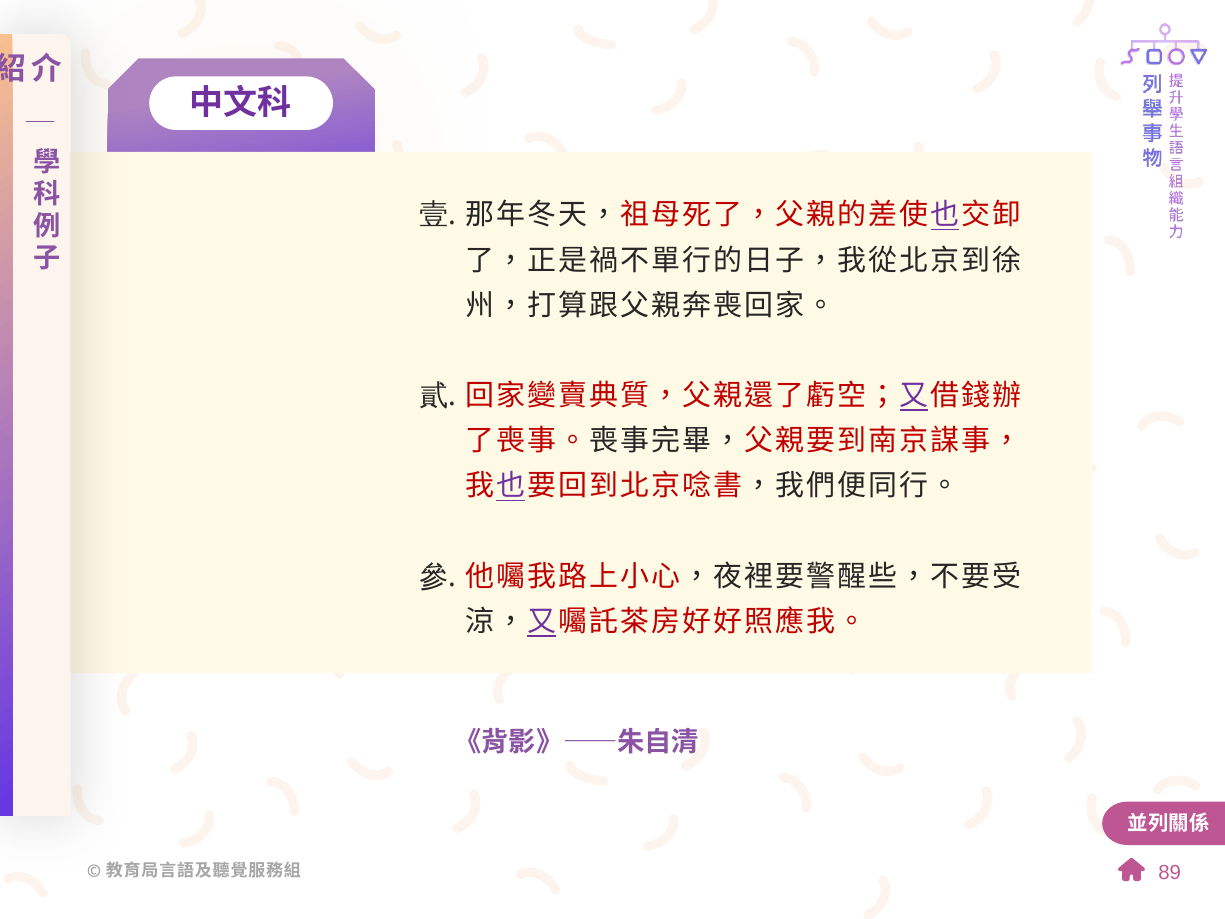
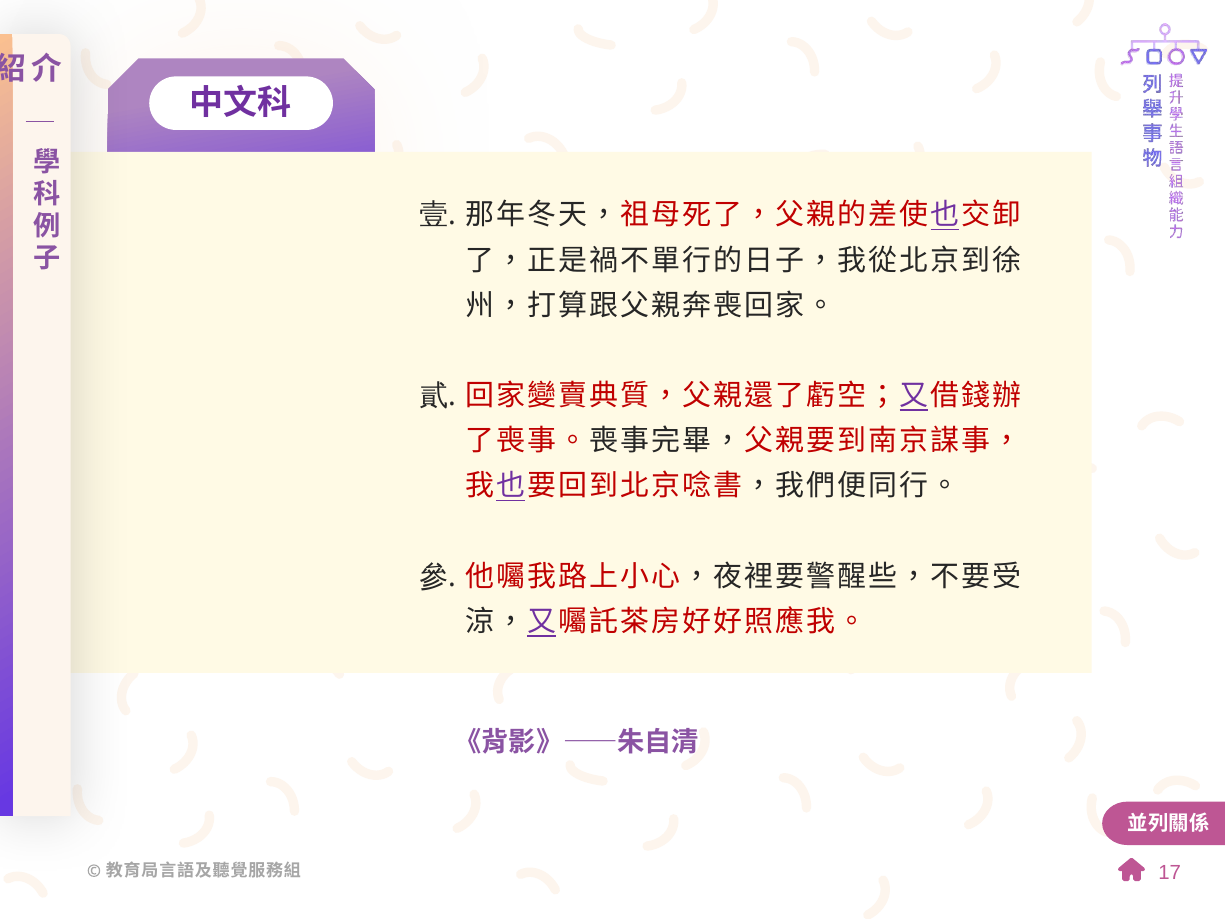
89: 89 -> 17
